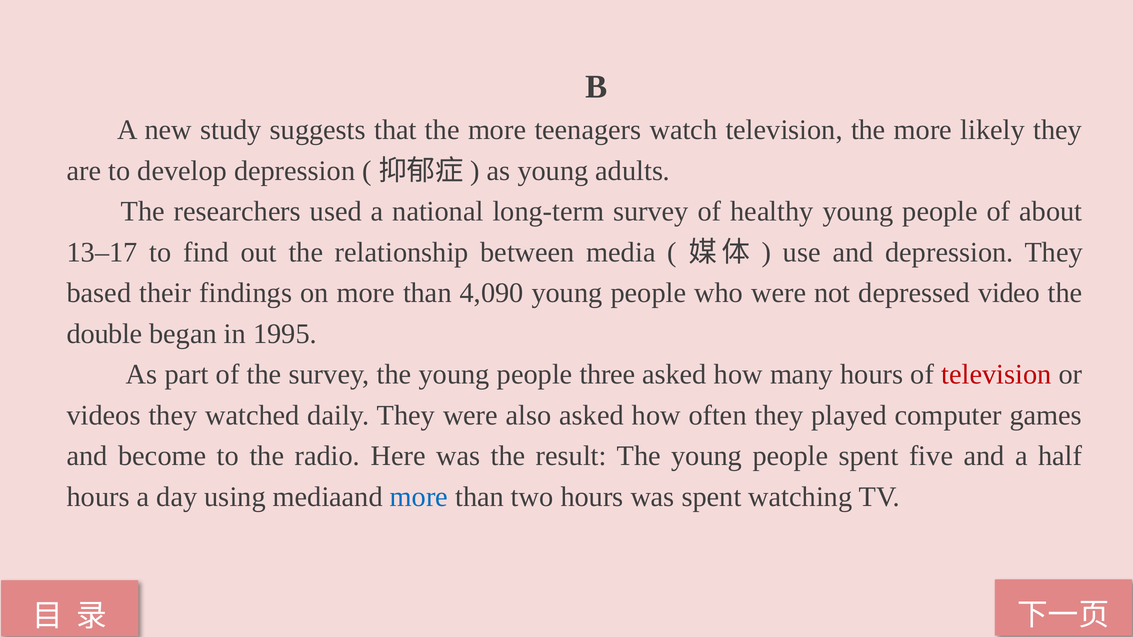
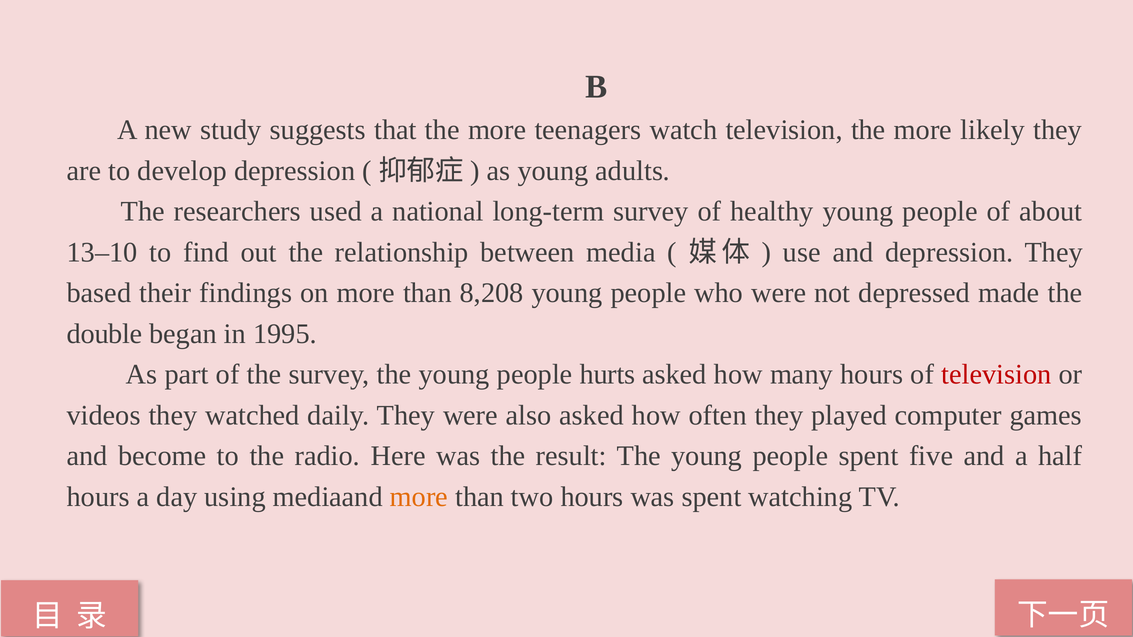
13–17: 13–17 -> 13–10
4,090: 4,090 -> 8,208
video: video -> made
three: three -> hurts
more at (419, 497) colour: blue -> orange
